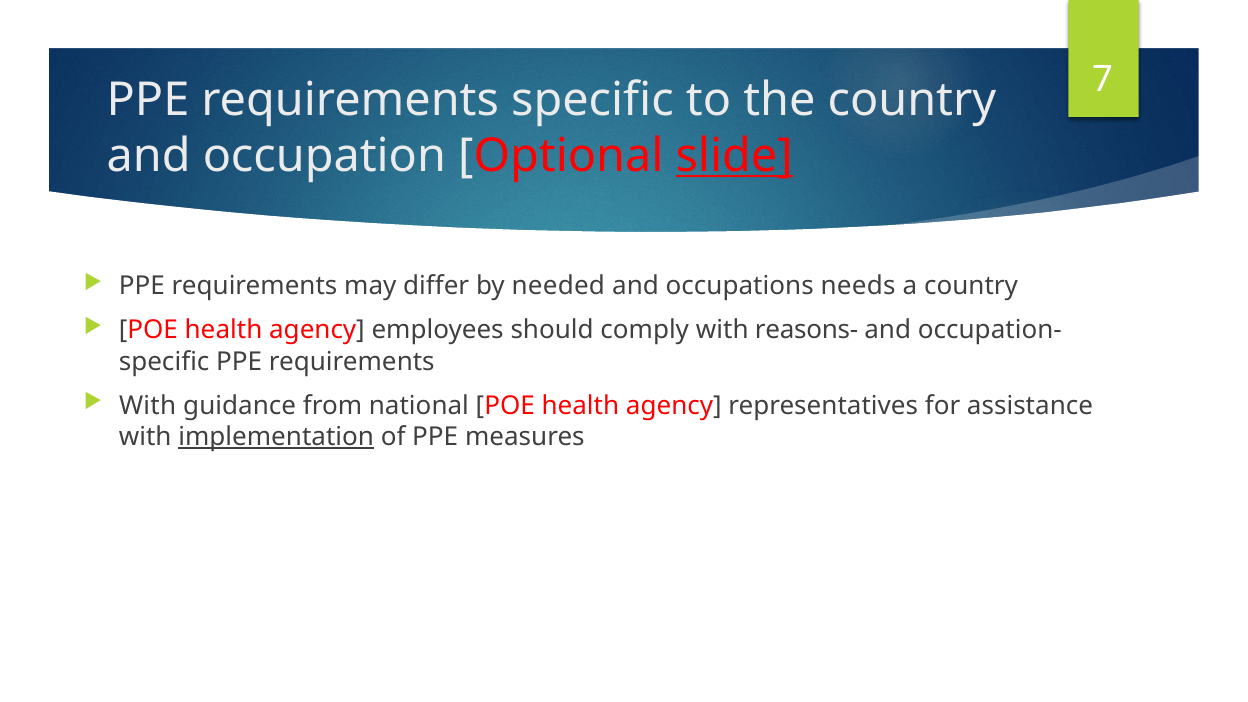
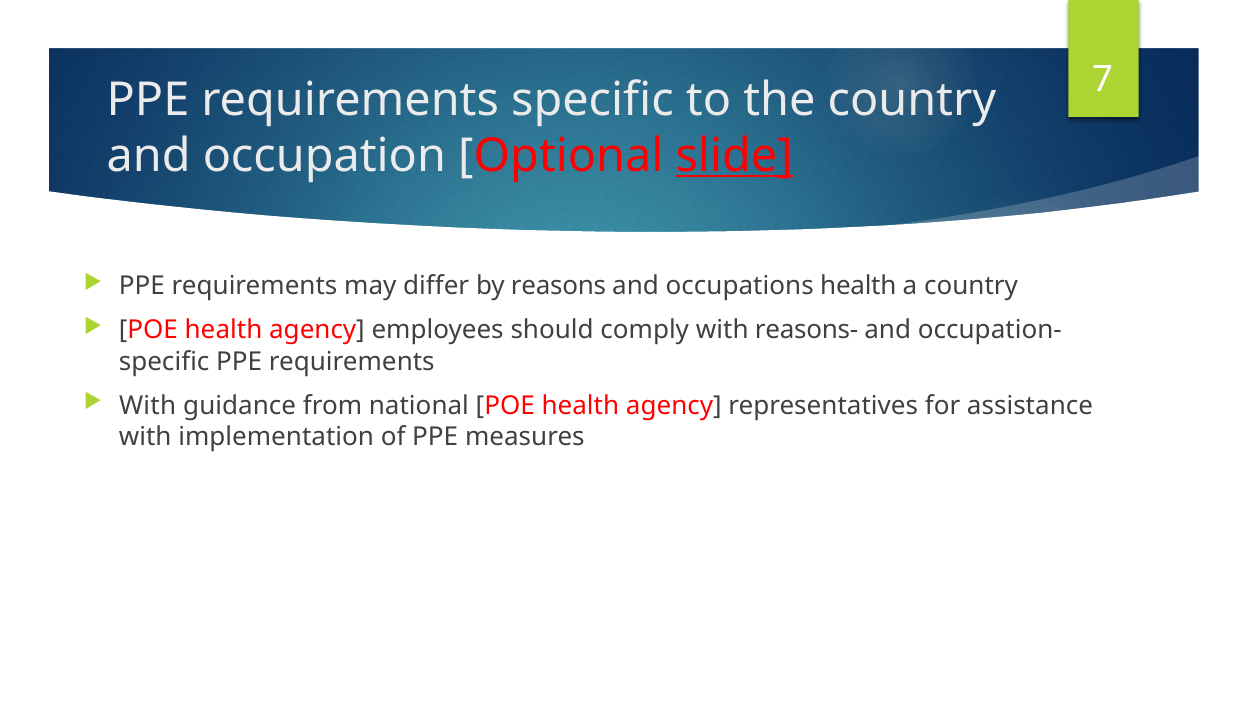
needed: needed -> reasons
occupations needs: needs -> health
implementation underline: present -> none
